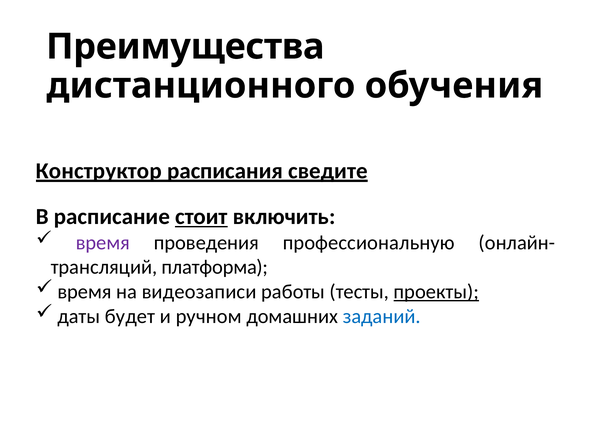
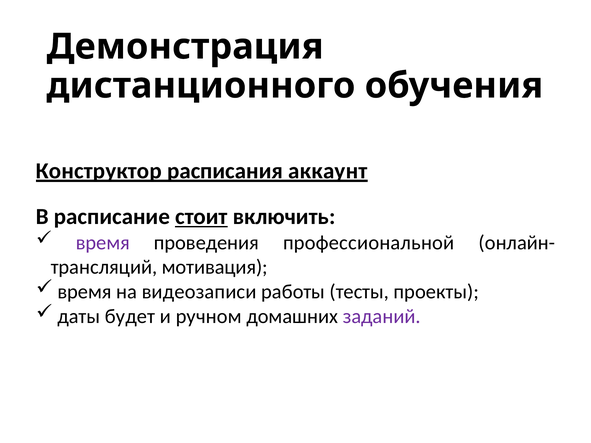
Преимущества: Преимущества -> Демонстрация
сведите: сведите -> аккаунт
профессиональную: профессиональную -> профессиональной
платформа: платформа -> мотивация
проекты underline: present -> none
заданий colour: blue -> purple
